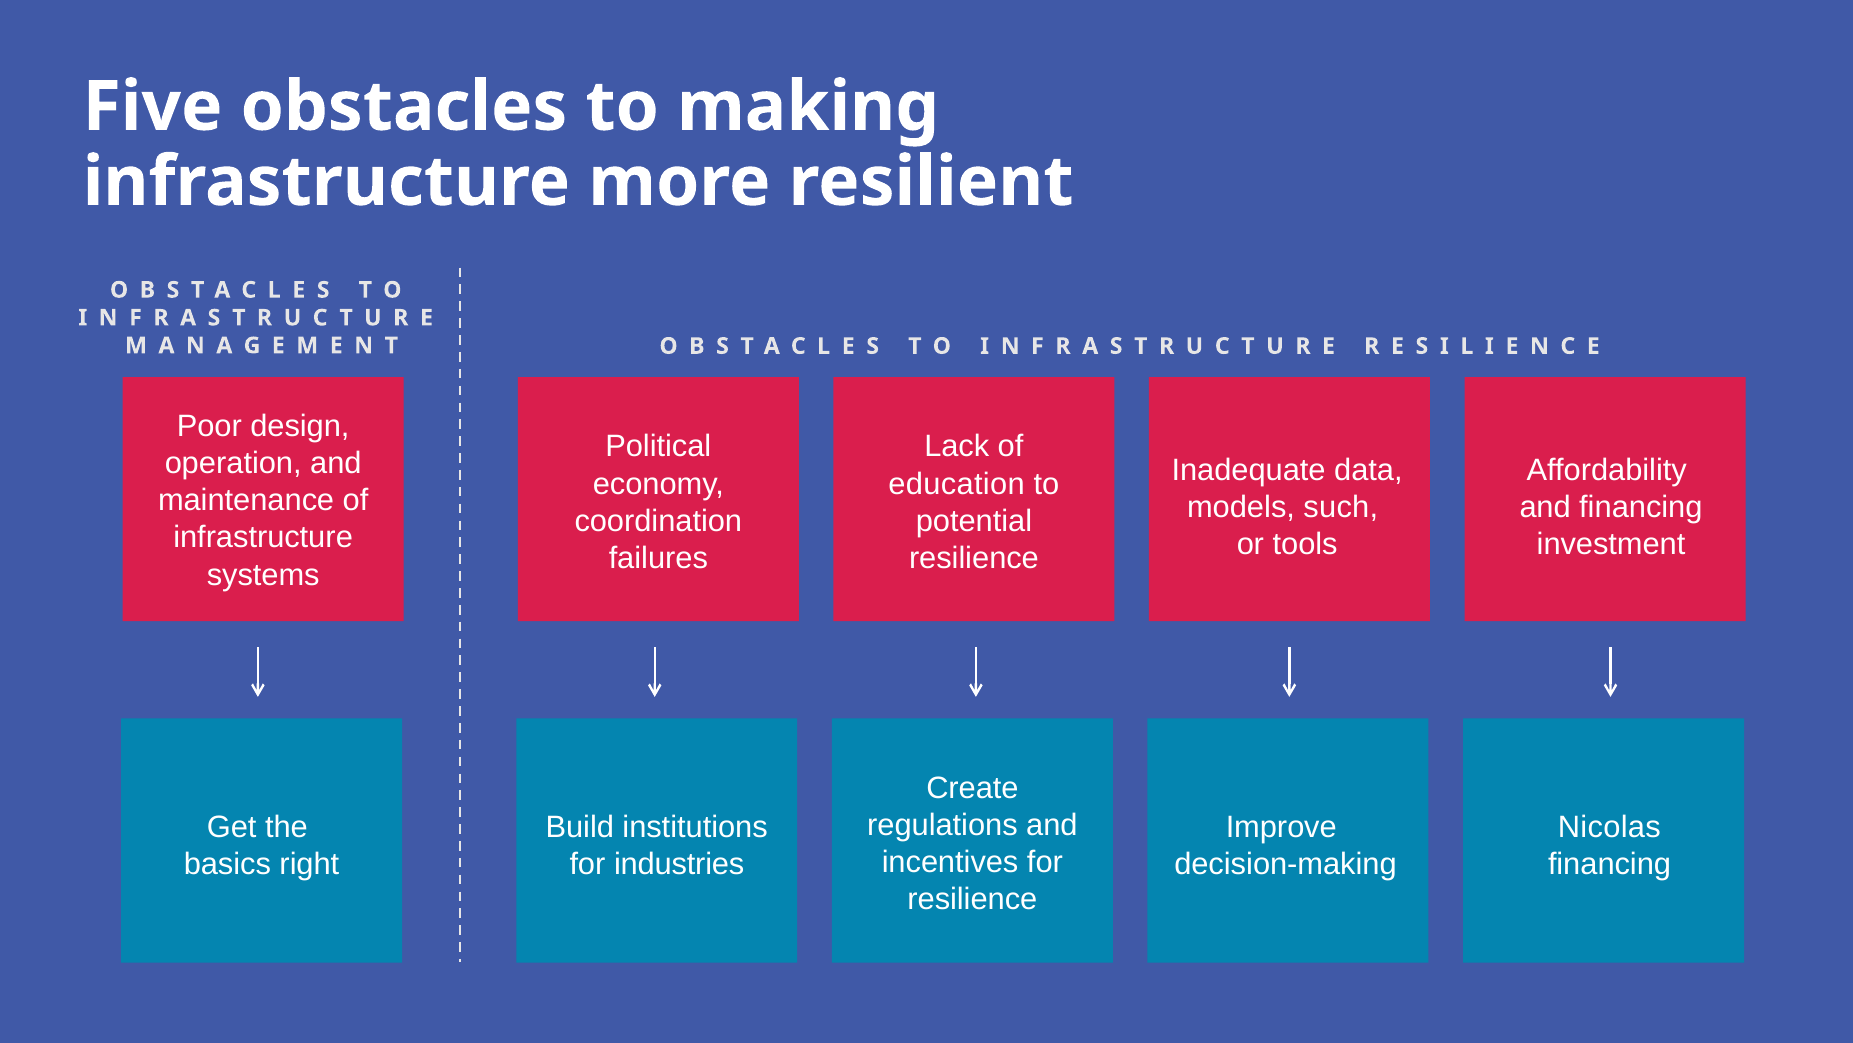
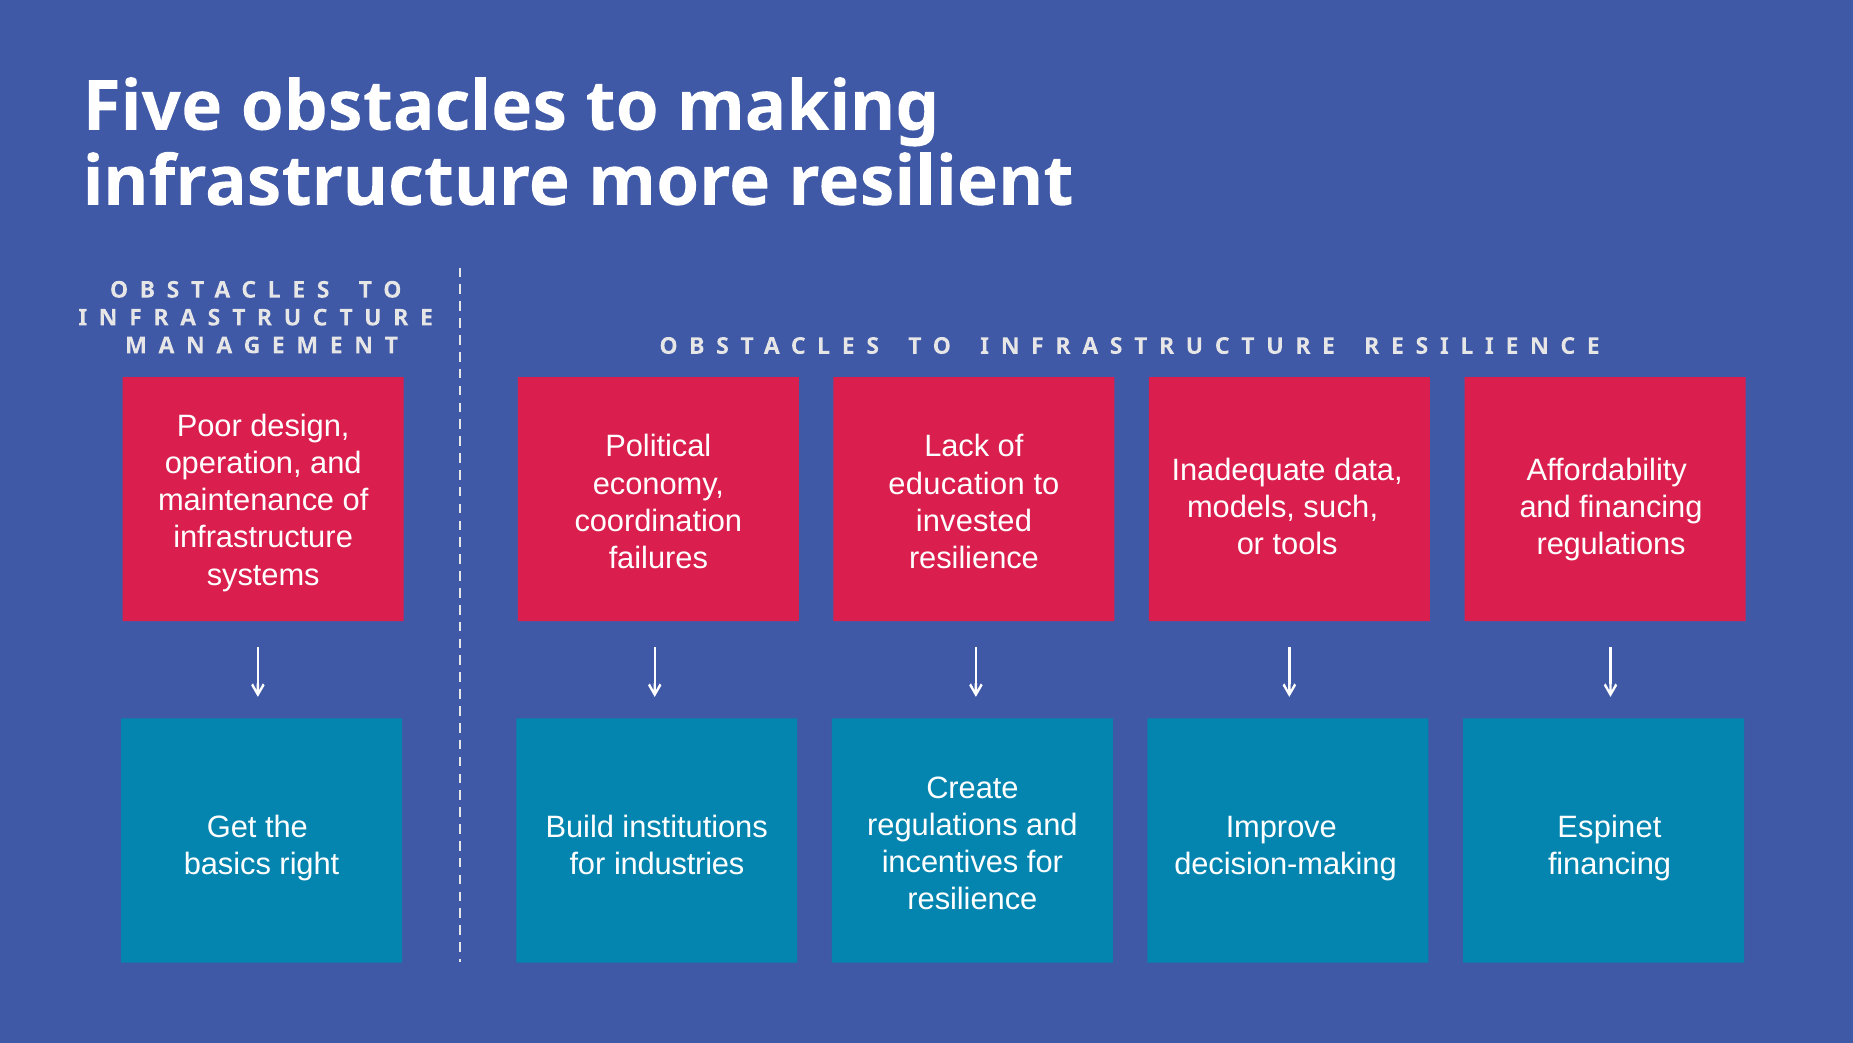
potential: potential -> invested
investment at (1611, 544): investment -> regulations
Nicolas: Nicolas -> Espinet
